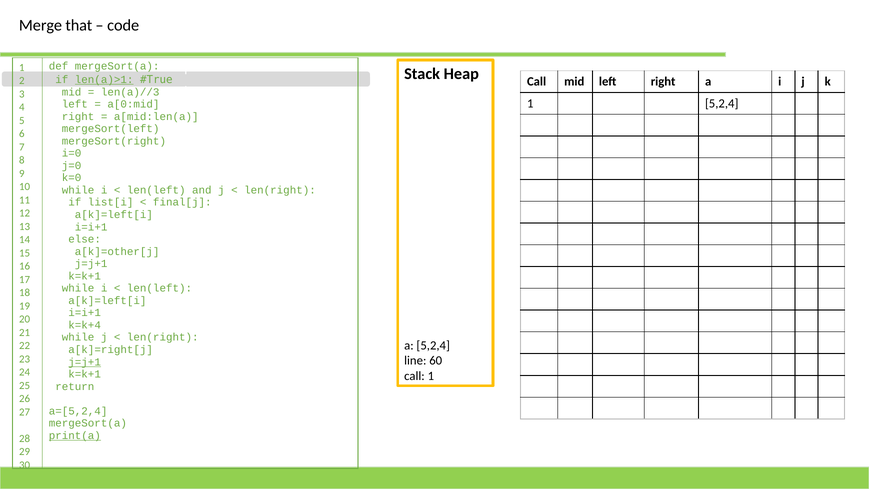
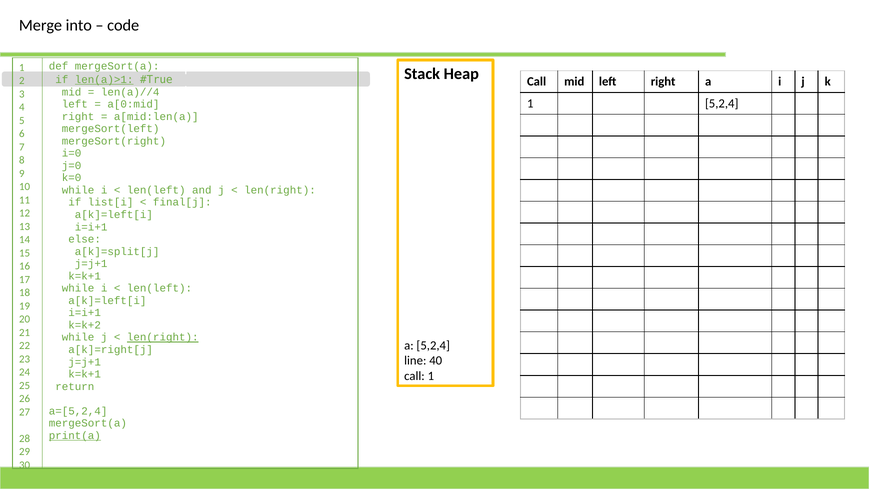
that: that -> into
len(a)//3: len(a)//3 -> len(a)//4
a[k]=other[j: a[k]=other[j -> a[k]=split[j
k=k+4: k=k+4 -> k=k+2
len(right at (163, 337) underline: none -> present
60: 60 -> 40
j=j+1 at (85, 362) underline: present -> none
